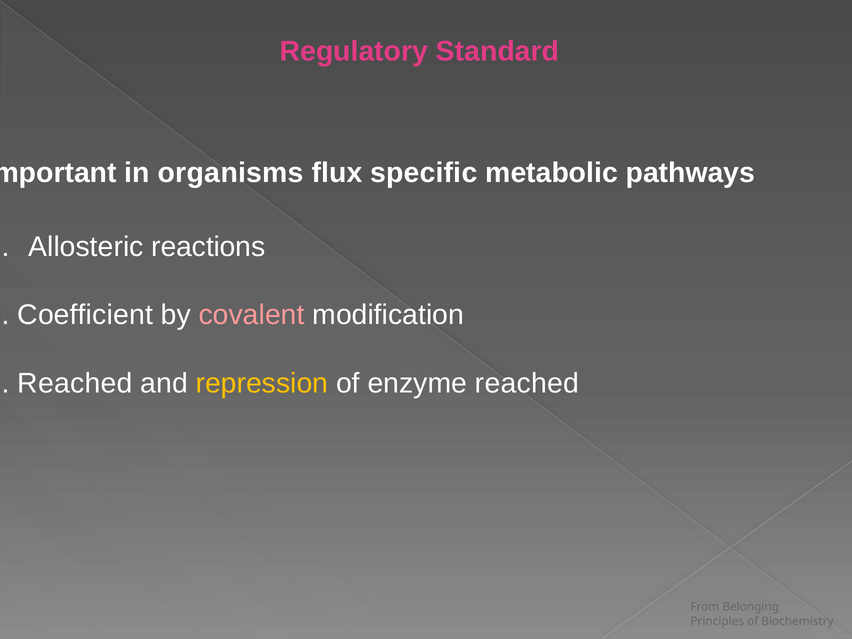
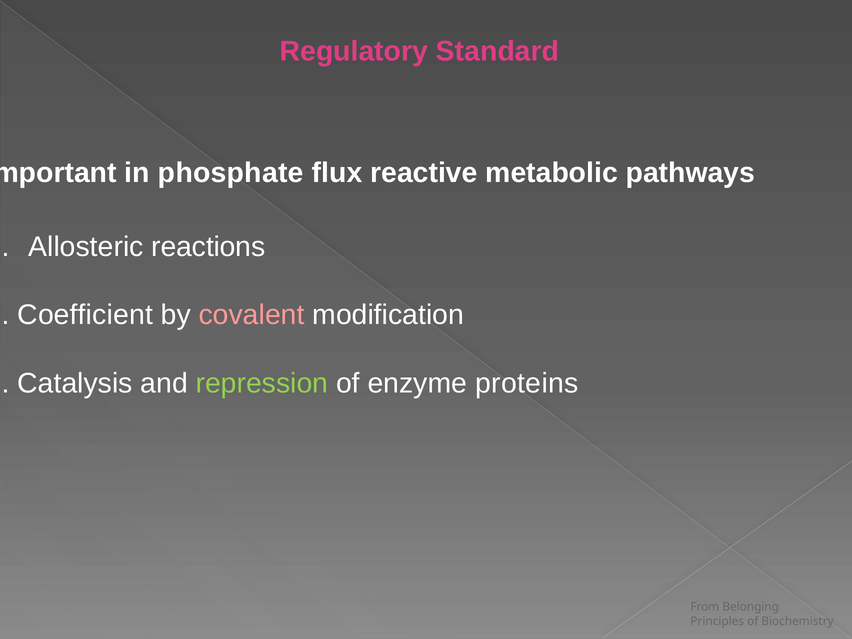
organisms: organisms -> phosphate
specific: specific -> reactive
Reached at (75, 383): Reached -> Catalysis
repression colour: yellow -> light green
enzyme reached: reached -> proteins
